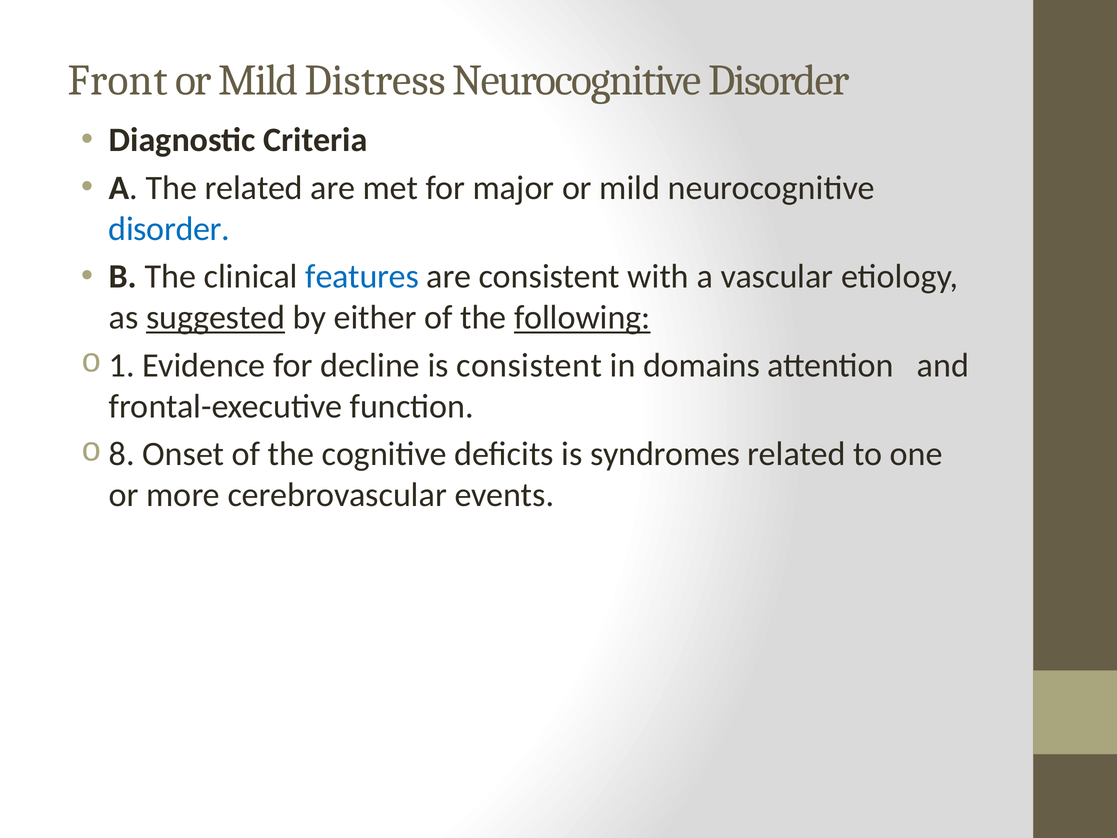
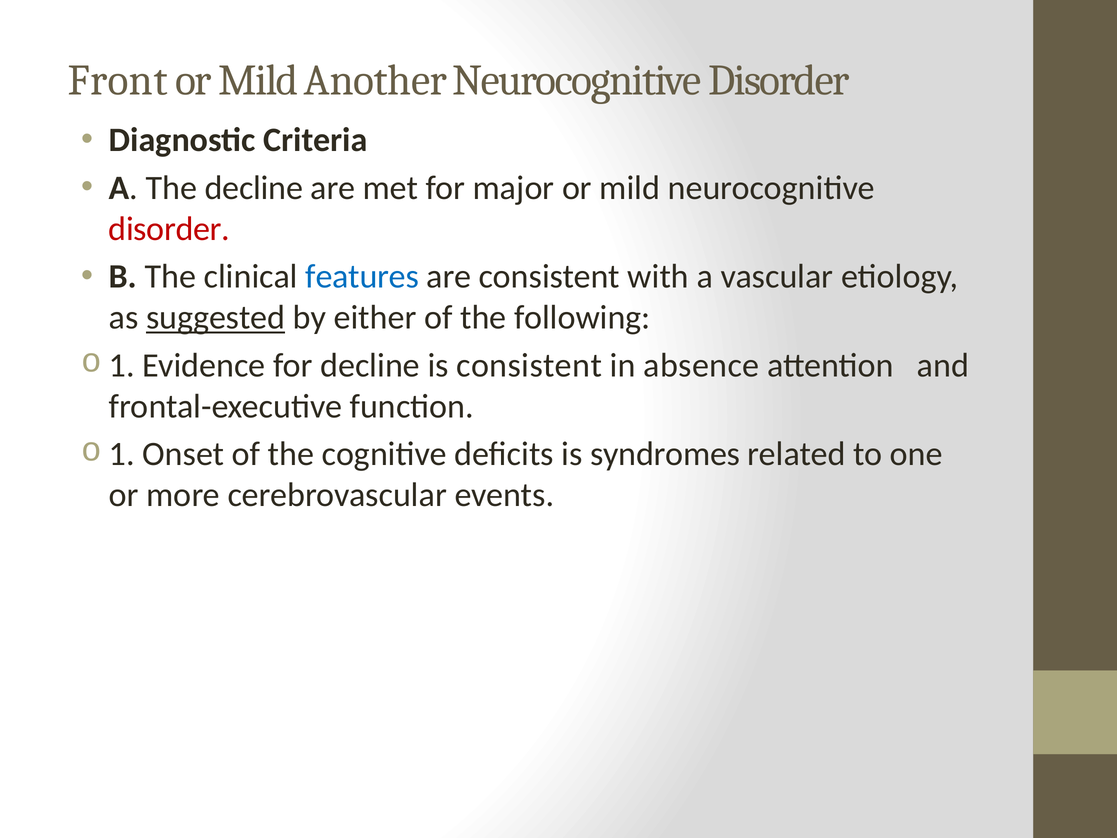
Distress: Distress -> Another
The related: related -> decline
disorder at (169, 229) colour: blue -> red
following underline: present -> none
domains: domains -> absence
8 at (122, 454): 8 -> 1
